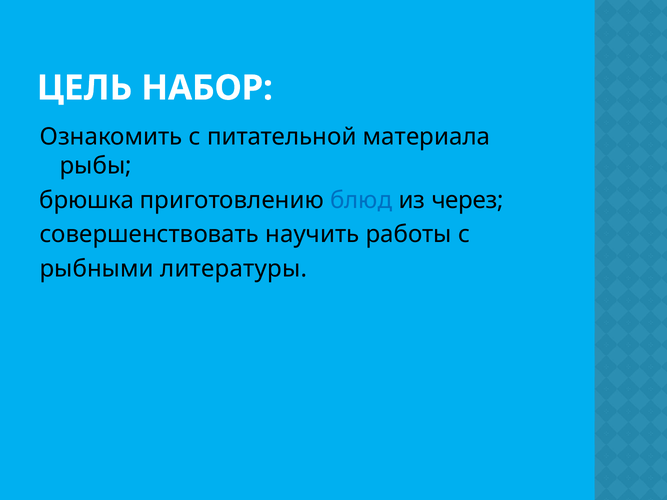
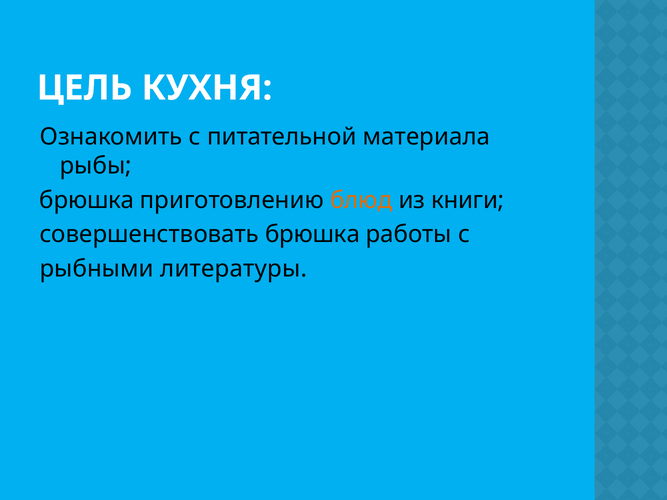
НАБОР: НАБОР -> КУХНЯ
блюд colour: blue -> orange
через: через -> книги
совершенствовать научить: научить -> брюшка
